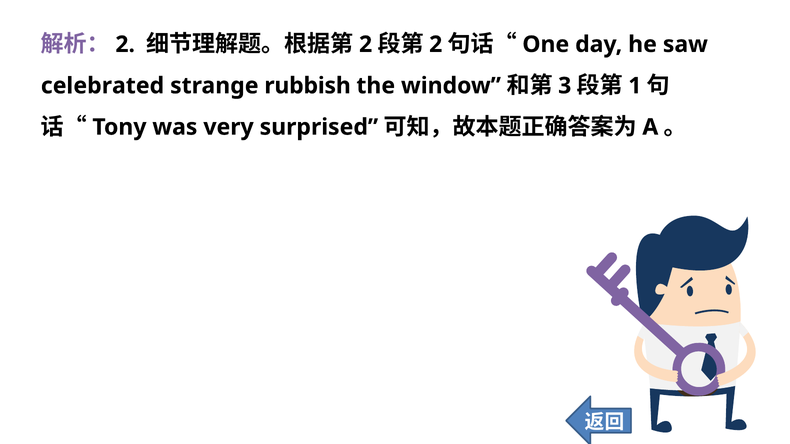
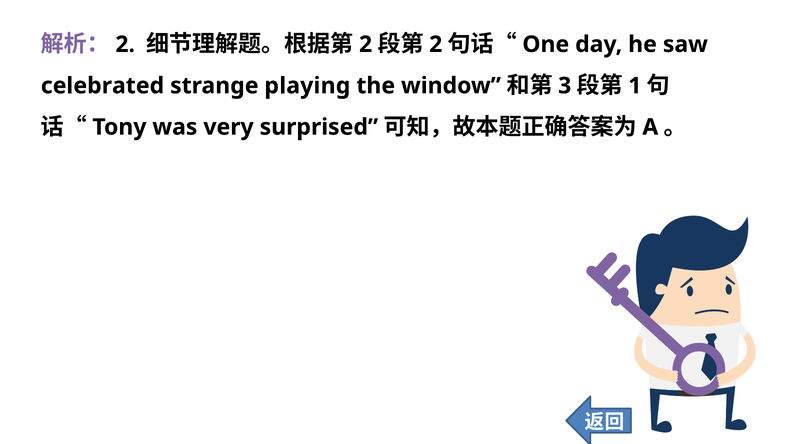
rubbish: rubbish -> playing
